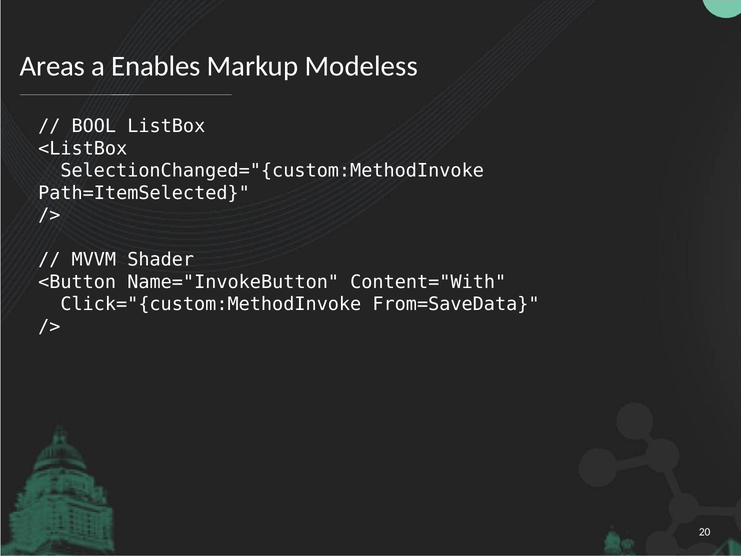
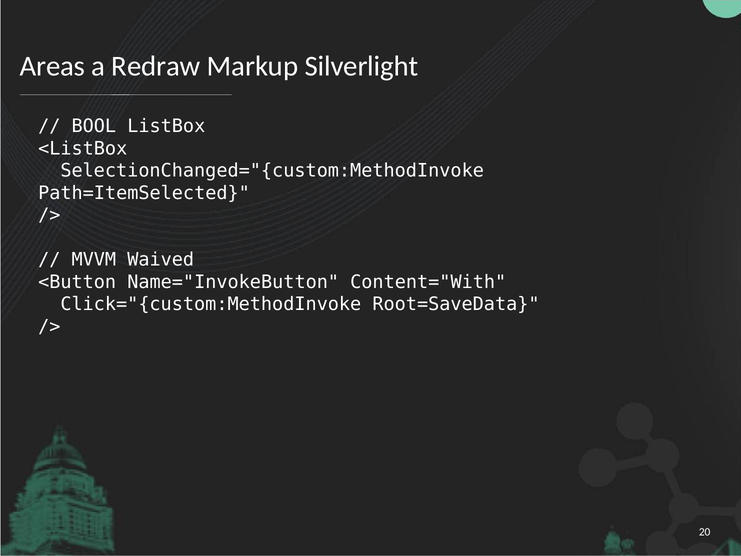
Enables: Enables -> Redraw
Modeless: Modeless -> Silverlight
Shader: Shader -> Waived
From=SaveData: From=SaveData -> Root=SaveData
